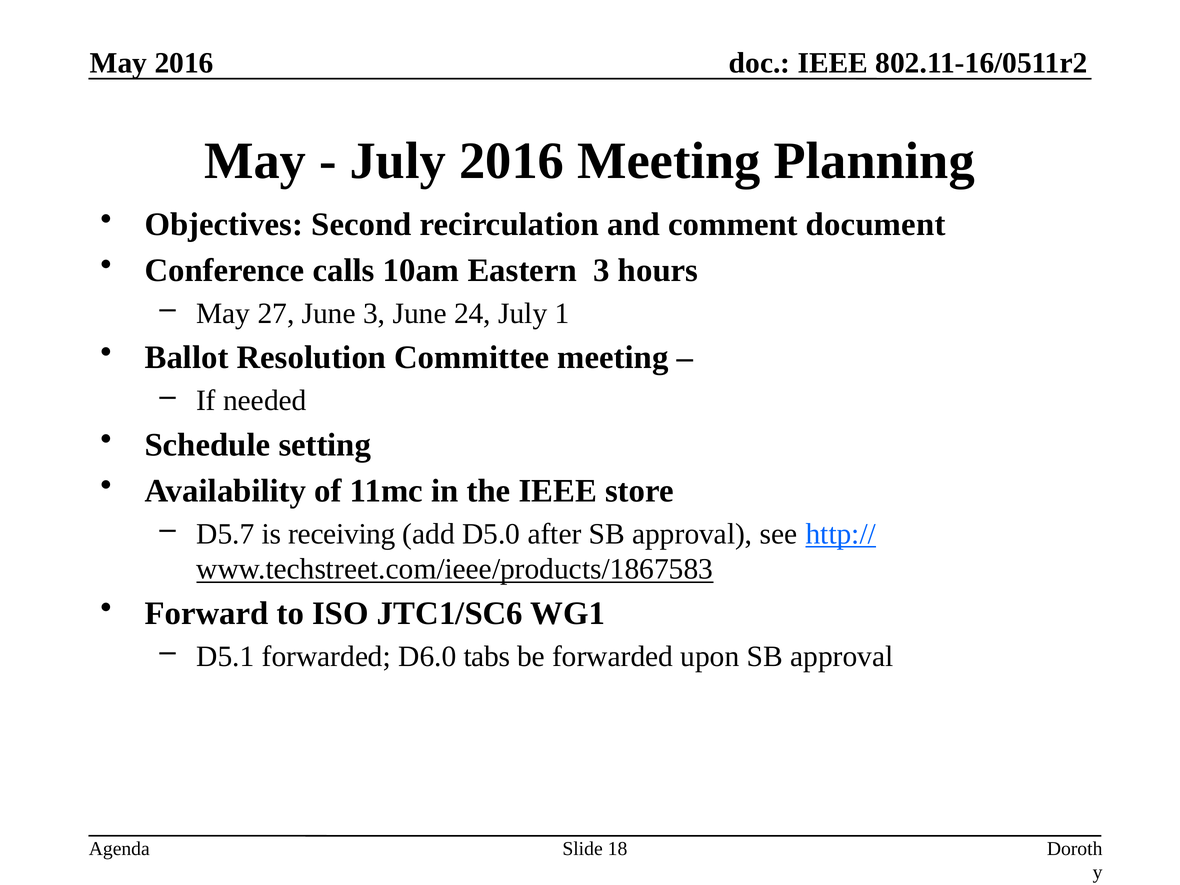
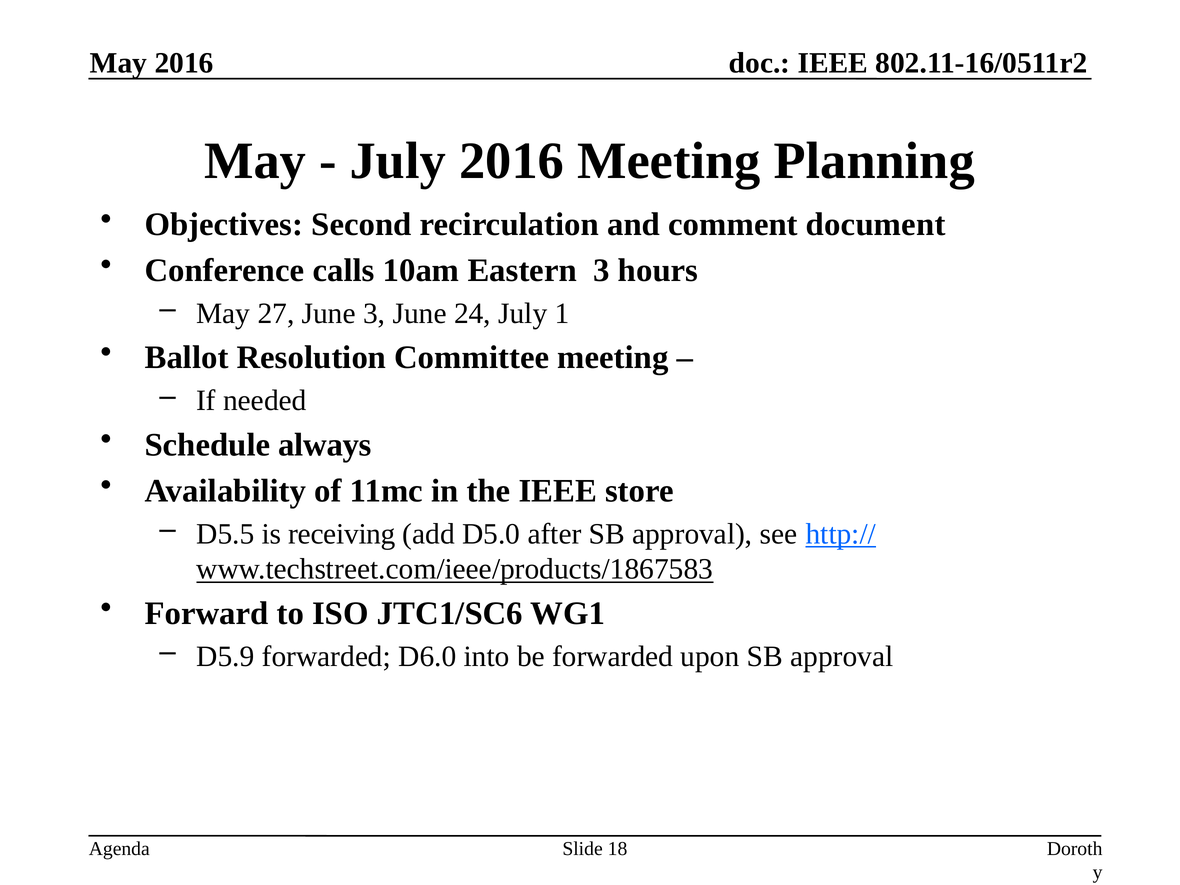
setting: setting -> always
D5.7: D5.7 -> D5.5
D5.1: D5.1 -> D5.9
tabs: tabs -> into
